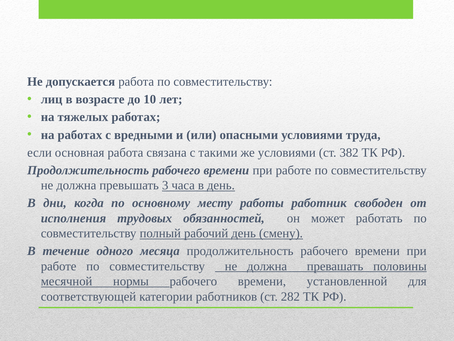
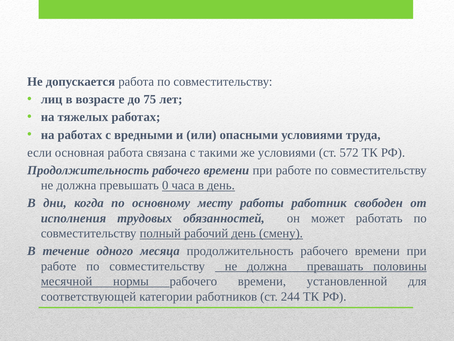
10: 10 -> 75
382: 382 -> 572
3: 3 -> 0
282: 282 -> 244
